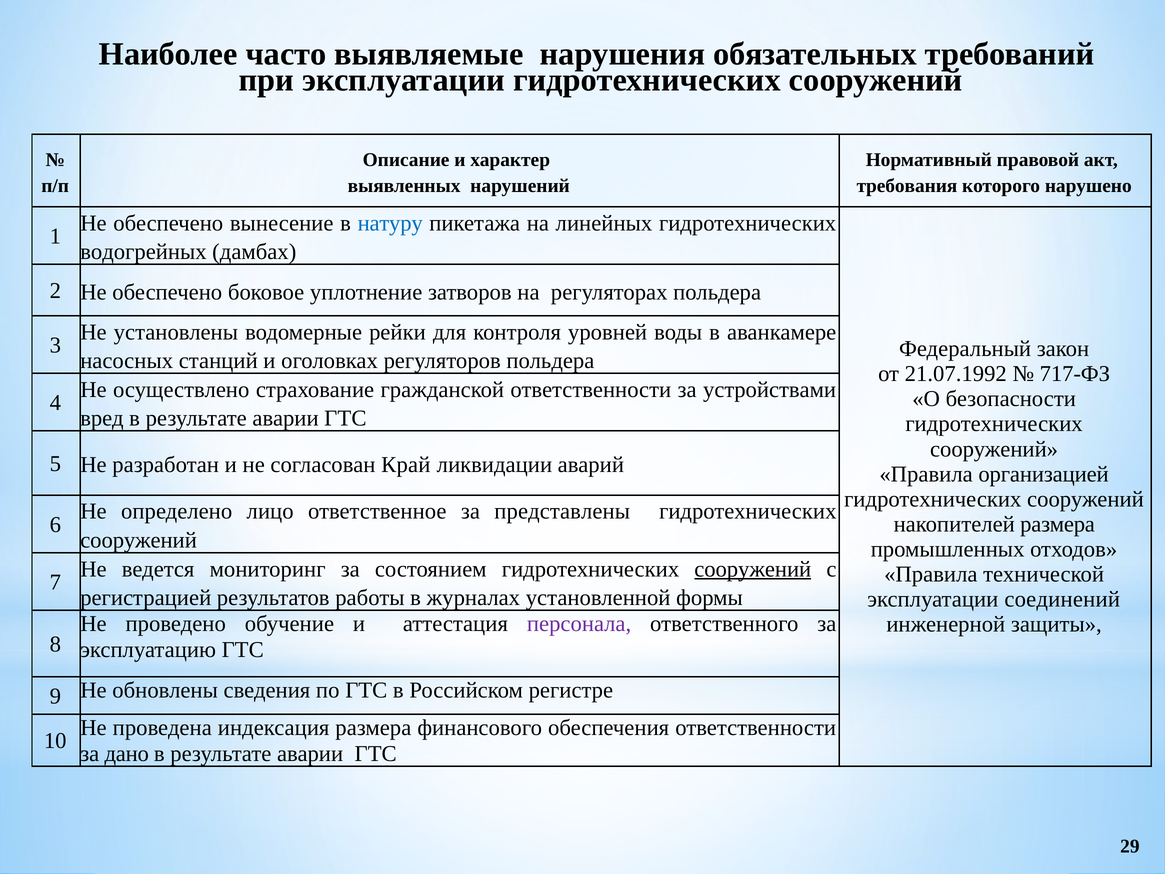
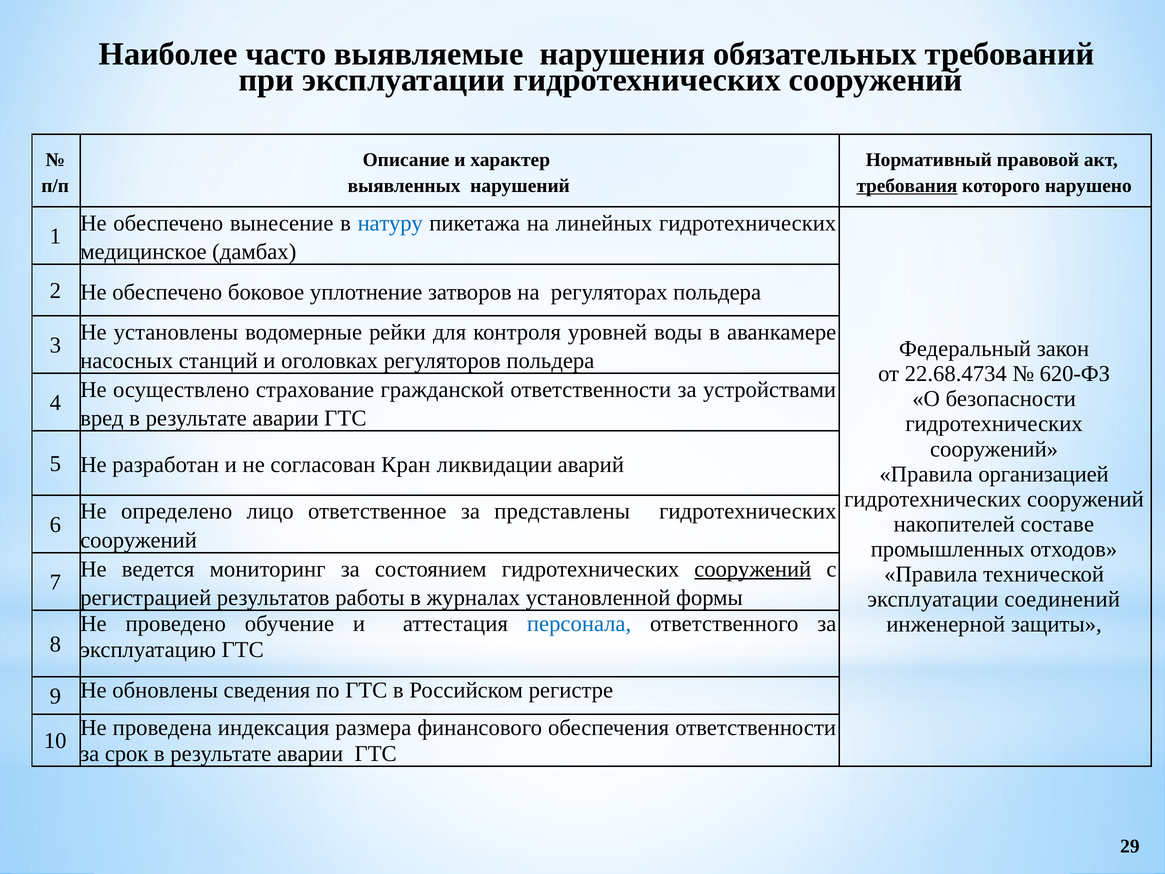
требования underline: none -> present
водогрейных: водогрейных -> медицинское
21.07.1992: 21.07.1992 -> 22.68.4734
717-ФЗ: 717-ФЗ -> 620-ФЗ
Край: Край -> Кран
накопителей размера: размера -> составе
персонала colour: purple -> blue
дано: дано -> срок
